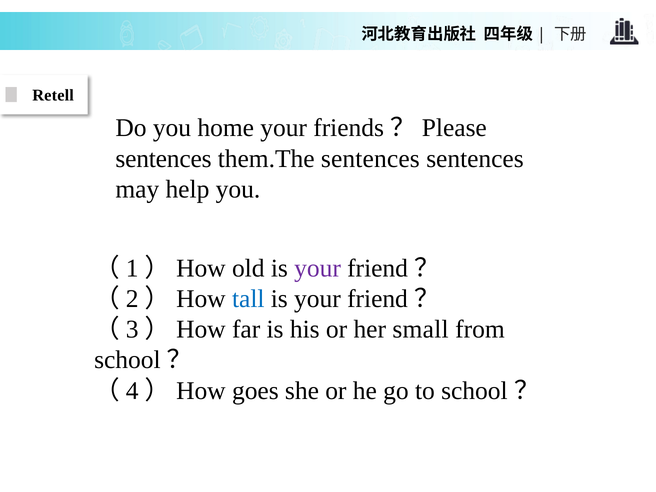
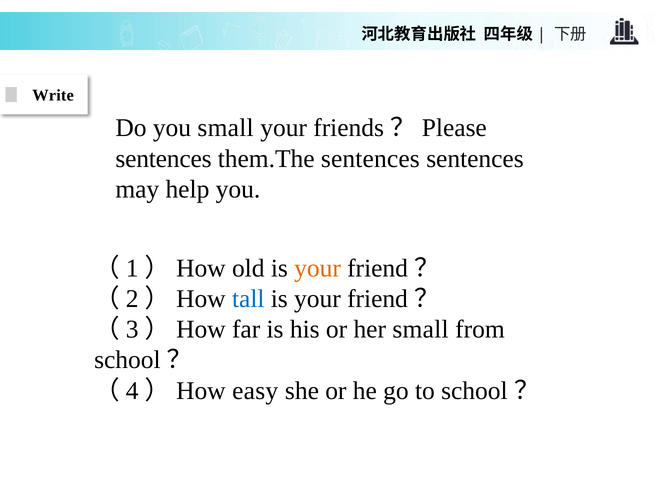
Retell: Retell -> Write
you home: home -> small
your at (318, 268) colour: purple -> orange
goes: goes -> easy
